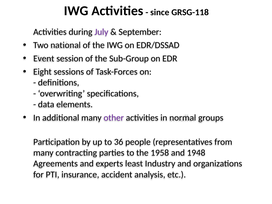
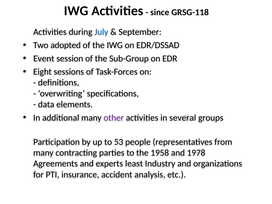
July colour: purple -> blue
national: national -> adopted
normal: normal -> several
36: 36 -> 53
1948: 1948 -> 1978
